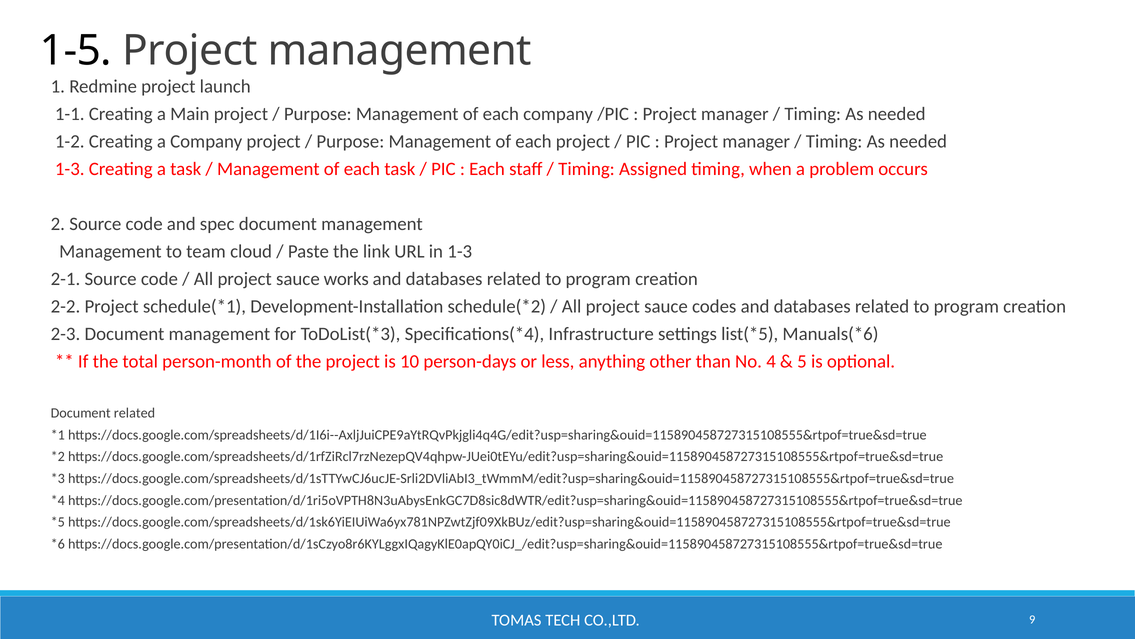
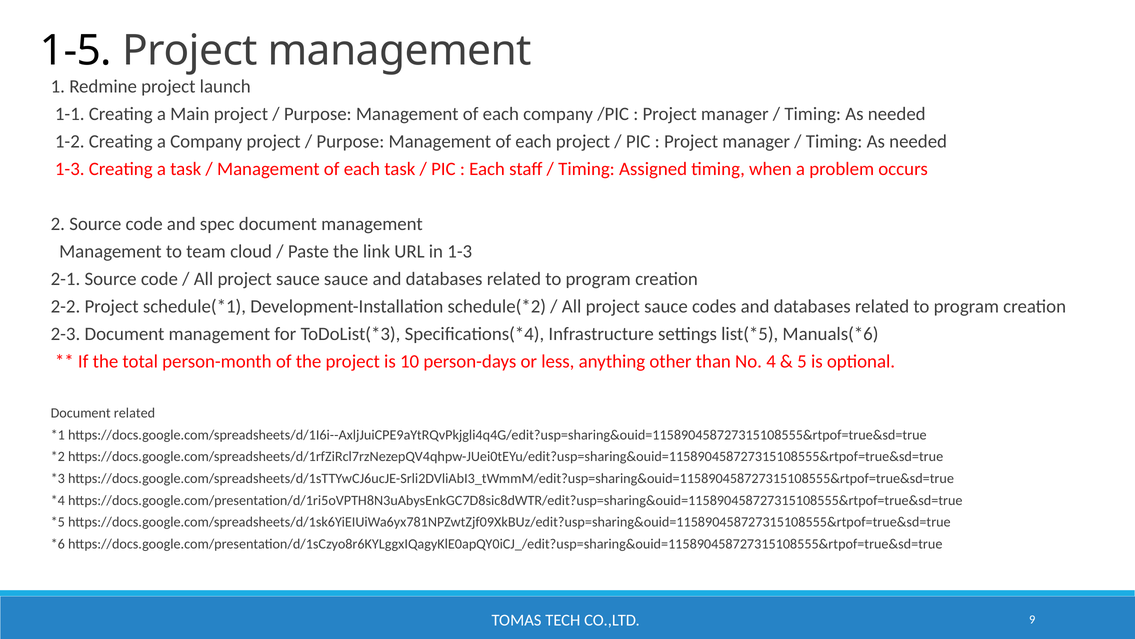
sauce works: works -> sauce
